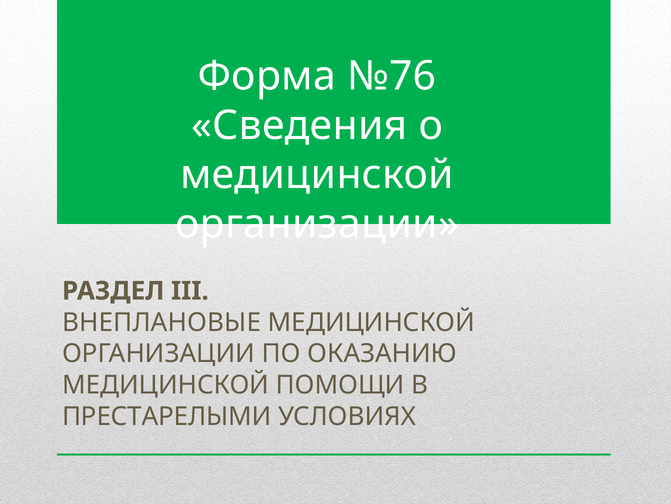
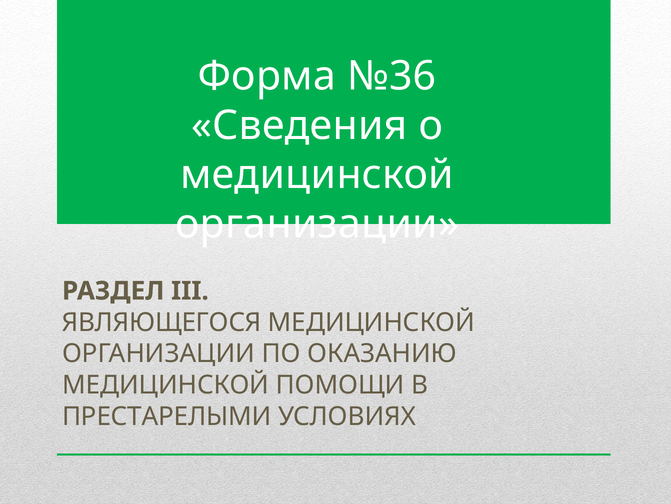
№76: №76 -> №36
ВНЕПЛАНОВЫЕ: ВНЕПЛАНОВЫЕ -> ЯВЛЯЮЩЕГОСЯ
